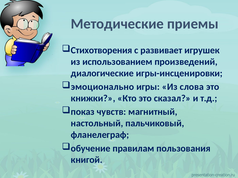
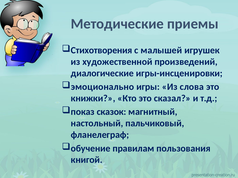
развивает: развивает -> малышей
использованием: использованием -> художественной
чувств: чувств -> сказок
